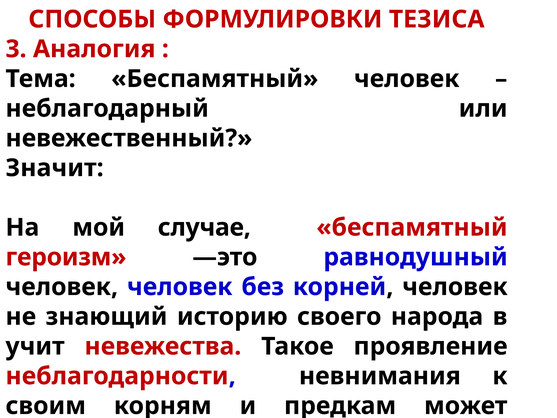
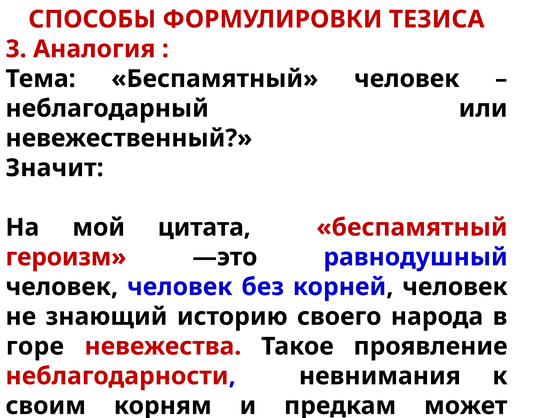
случае: случае -> цитата
учит: учит -> горе
